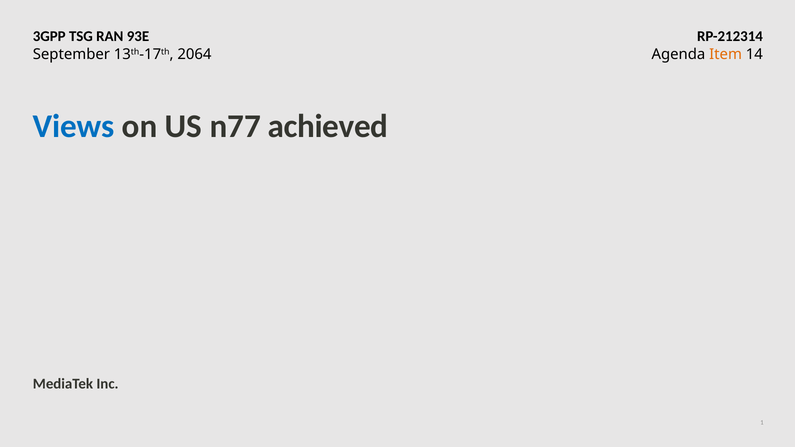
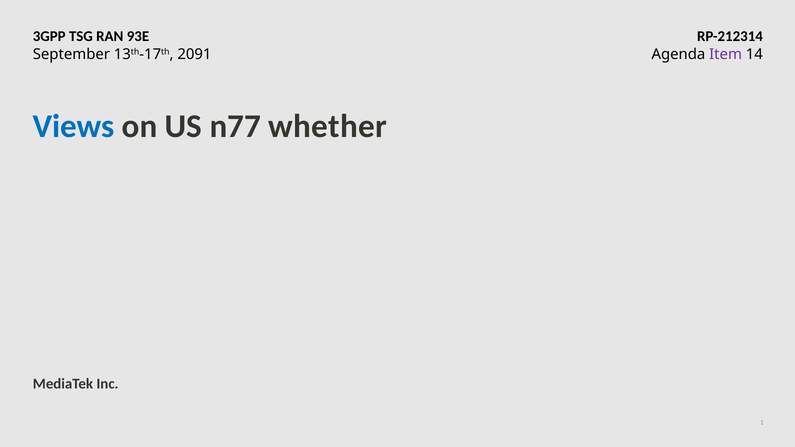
2064: 2064 -> 2091
Item colour: orange -> purple
achieved: achieved -> whether
